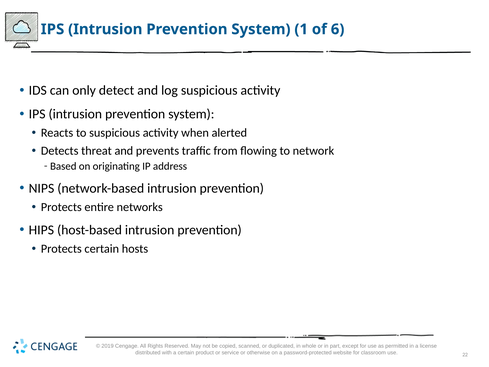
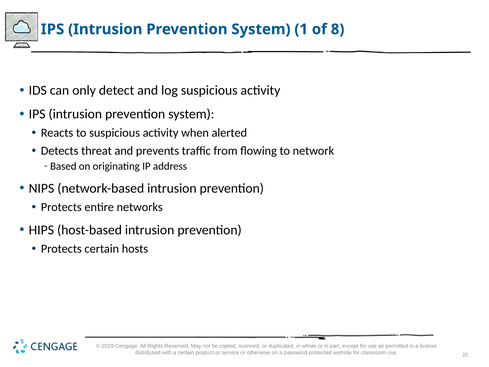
6: 6 -> 8
